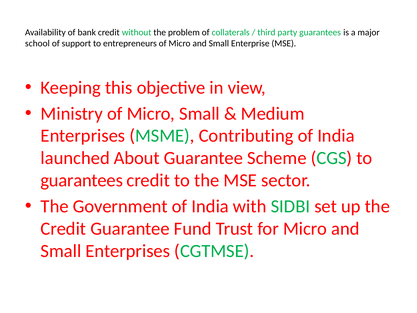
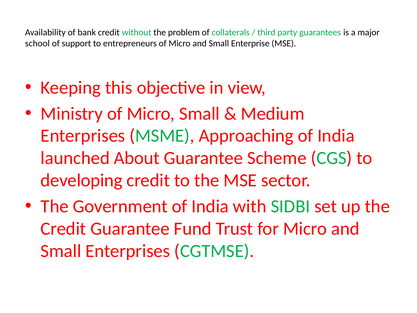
Contributing: Contributing -> Approaching
guarantees at (82, 180): guarantees -> developing
